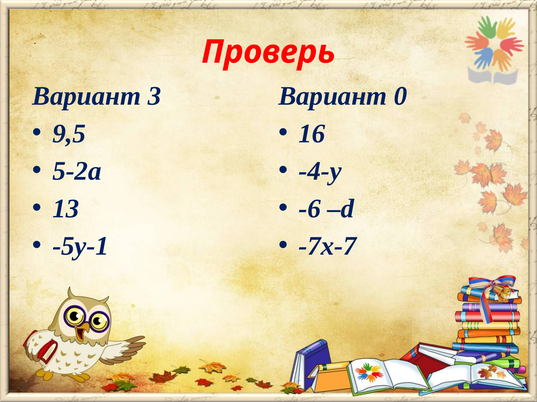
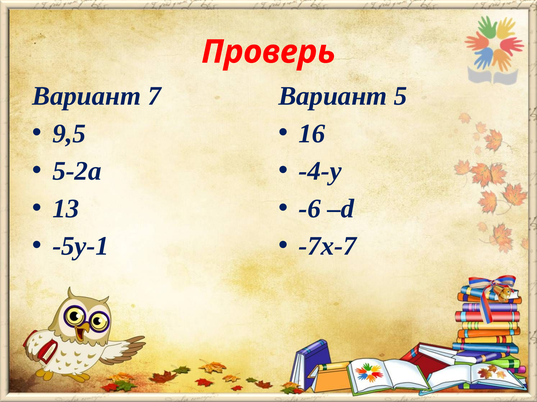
3: 3 -> 7
0: 0 -> 5
